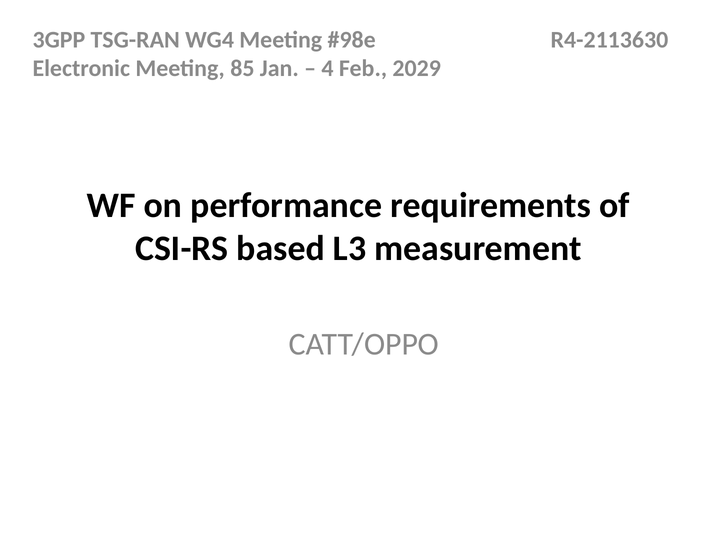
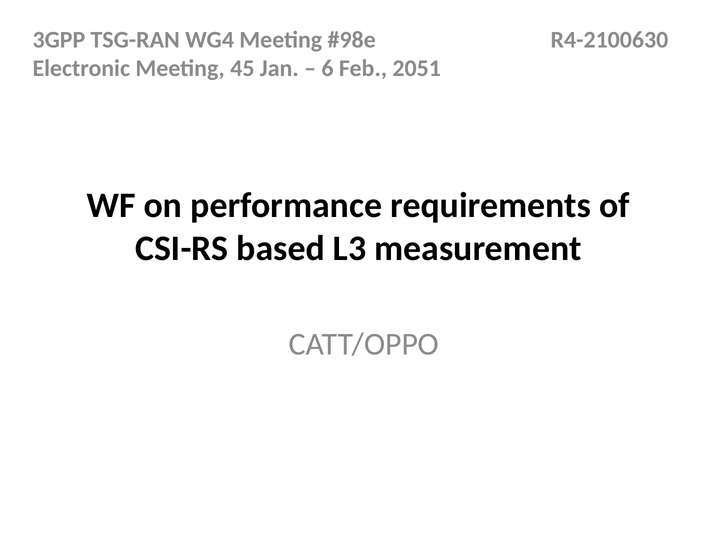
R4-2113630: R4-2113630 -> R4-2100630
85: 85 -> 45
4: 4 -> 6
2029: 2029 -> 2051
